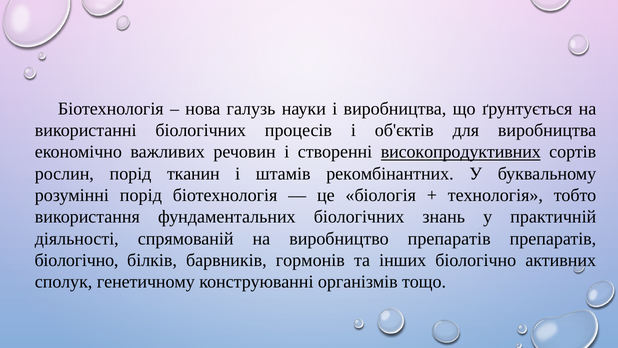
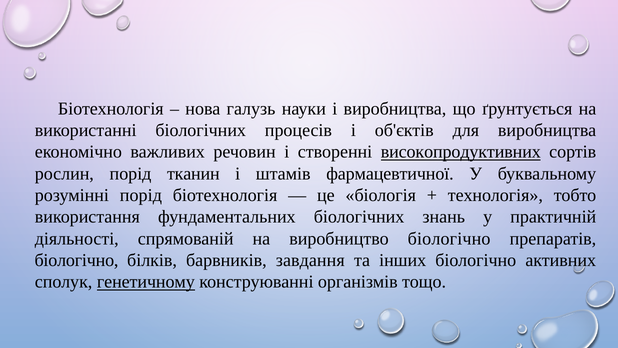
рекомбінантних: рекомбінантних -> фармацевтичної
виробництво препаратів: препаратів -> біологічно
гормонів: гормонів -> завдання
генетичному underline: none -> present
